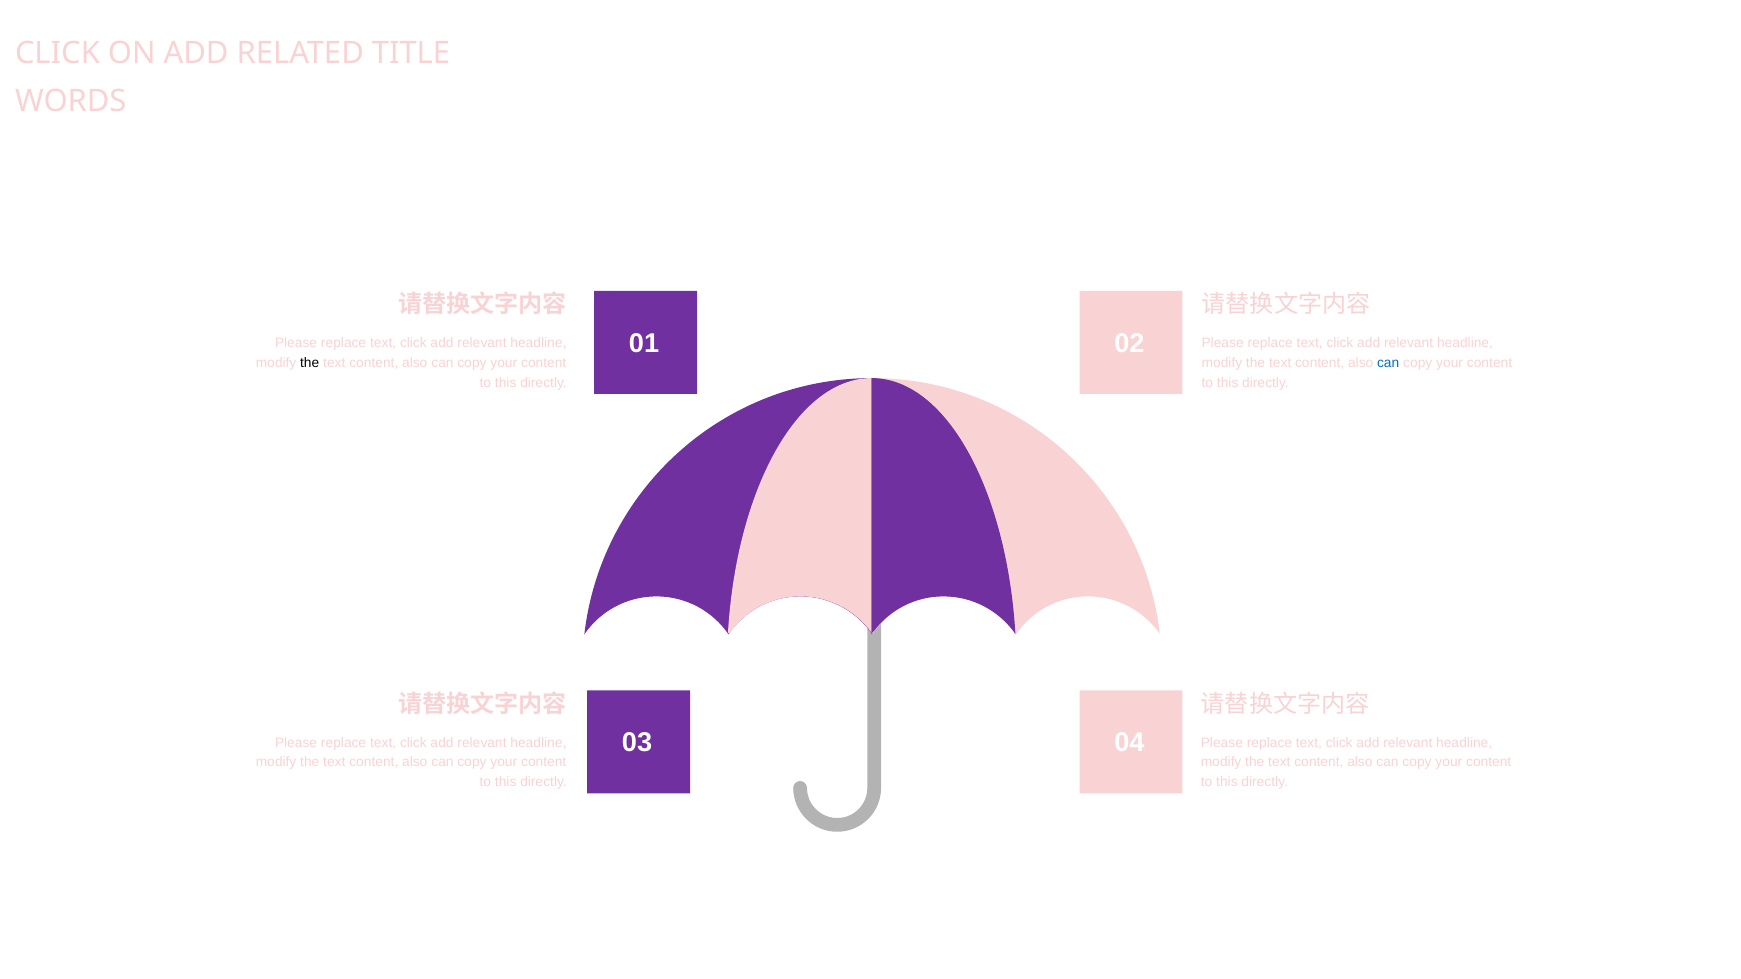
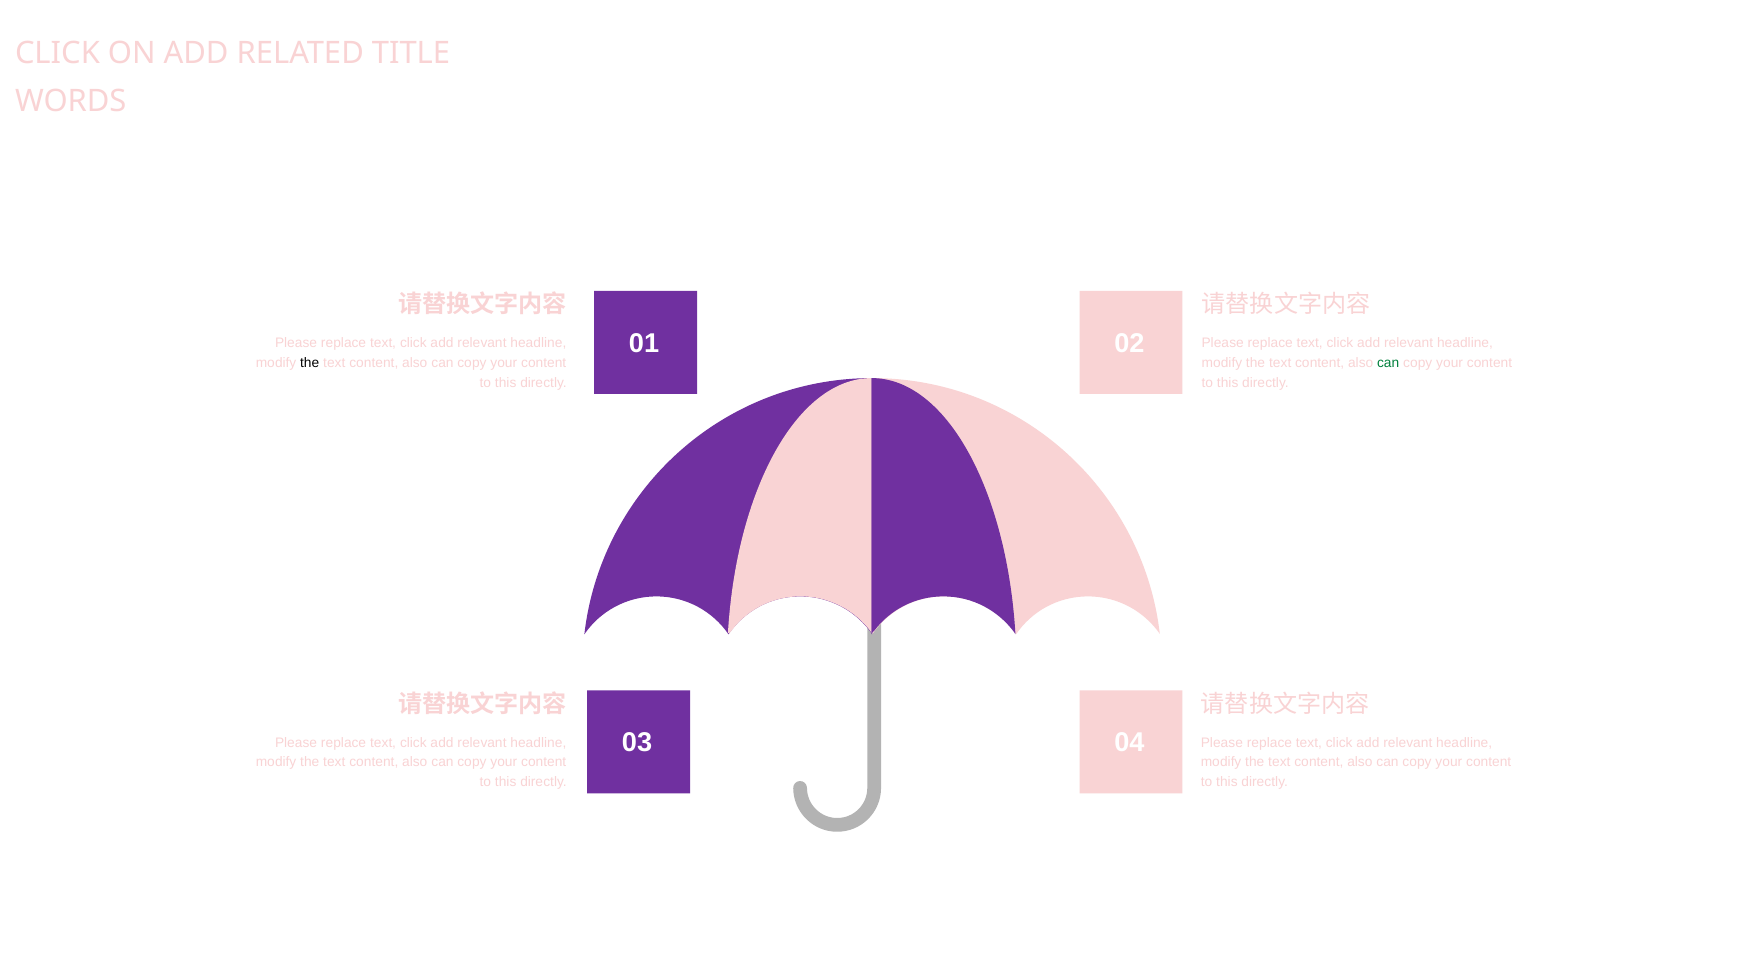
can at (1388, 363) colour: blue -> green
